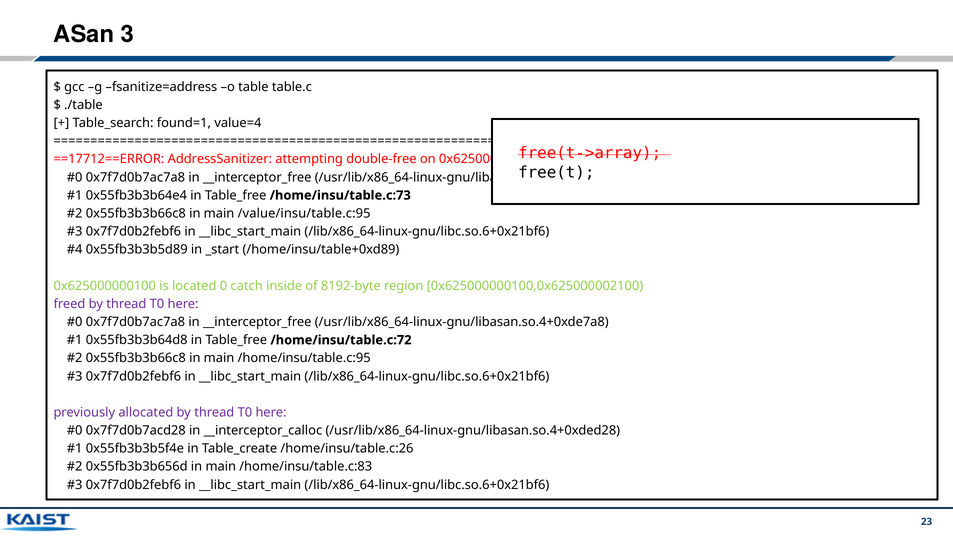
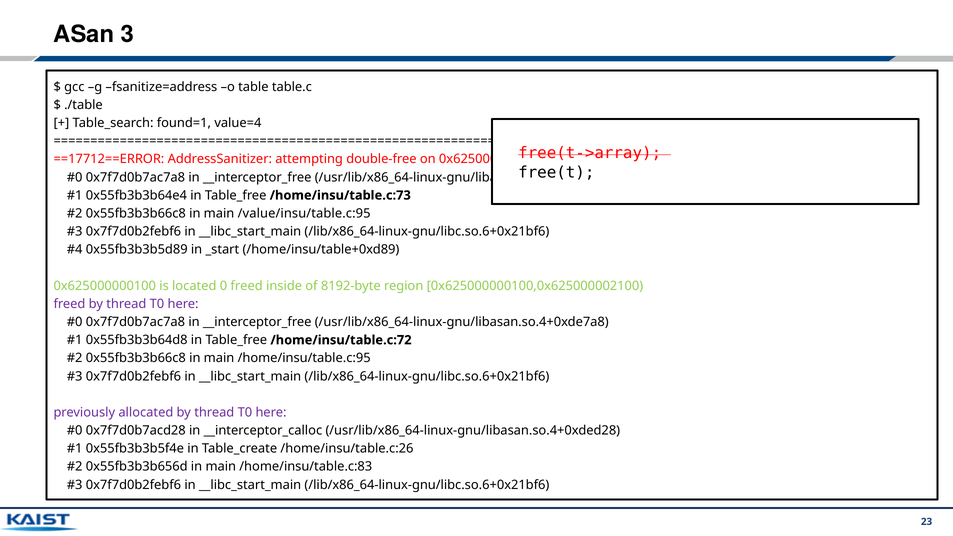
0 catch: catch -> freed
